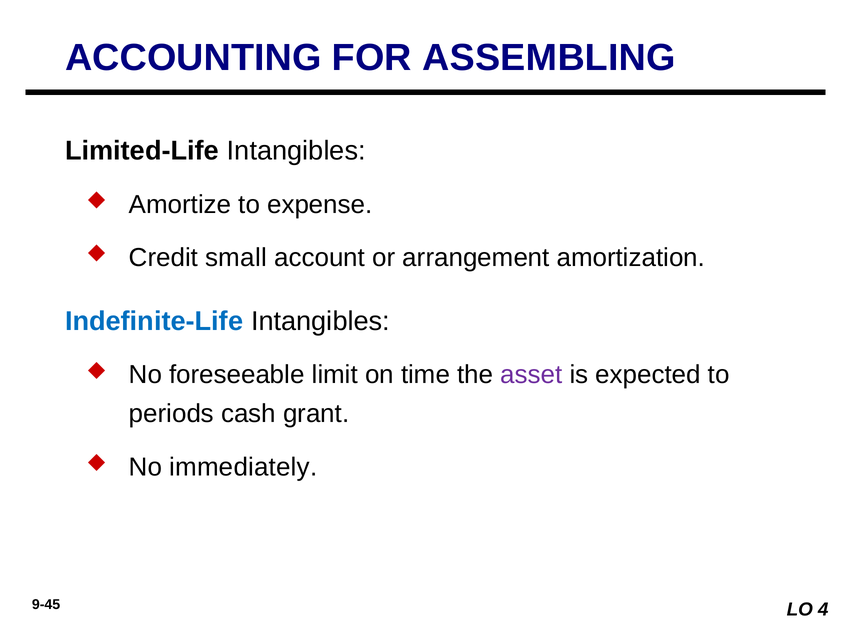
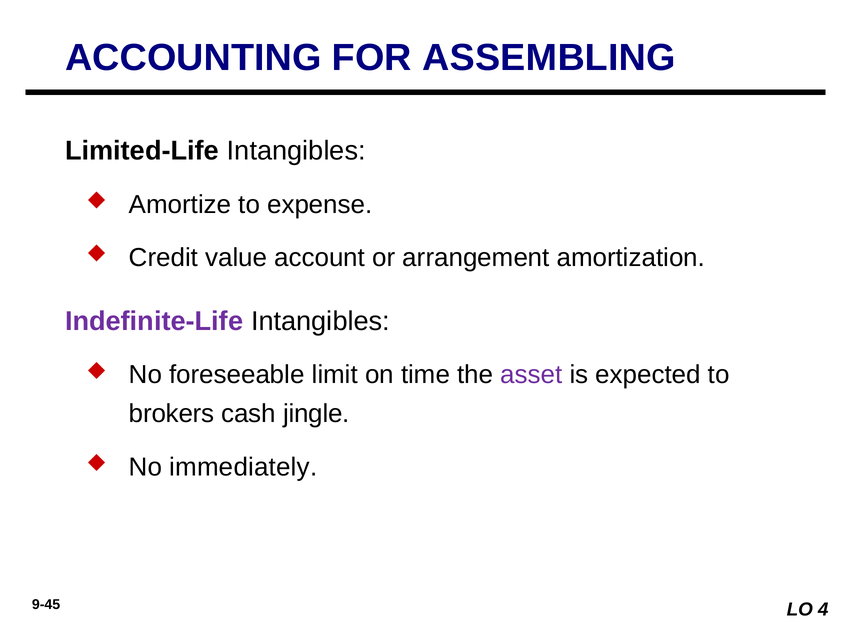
small: small -> value
Indefinite-Life colour: blue -> purple
periods: periods -> brokers
grant: grant -> jingle
